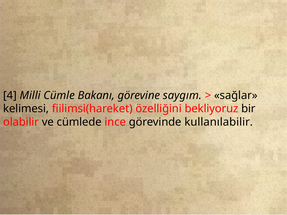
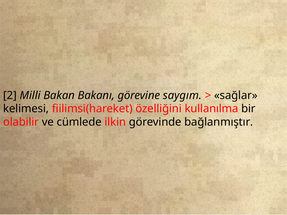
4: 4 -> 2
Cümle: Cümle -> Bakan
bekliyoruz: bekliyoruz -> kullanılma
ince: ince -> ilkin
kullanılabilir: kullanılabilir -> bağlanmıştır
